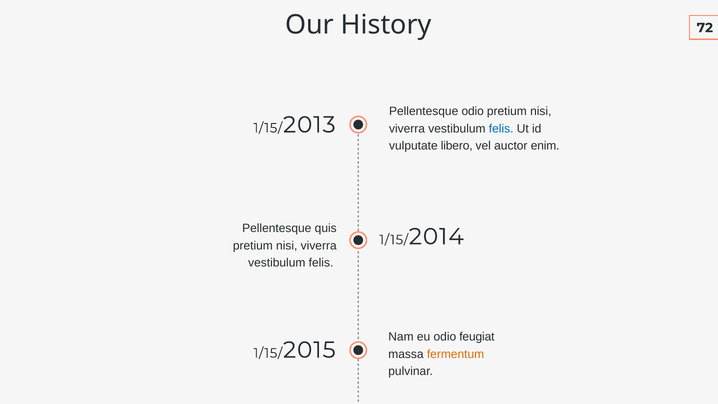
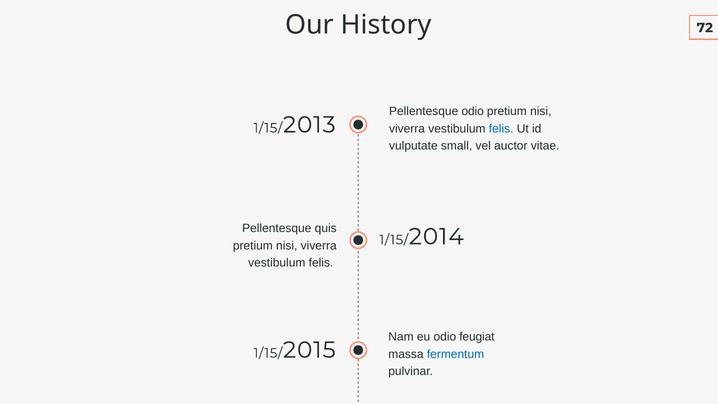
libero: libero -> small
enim: enim -> vitae
fermentum colour: orange -> blue
